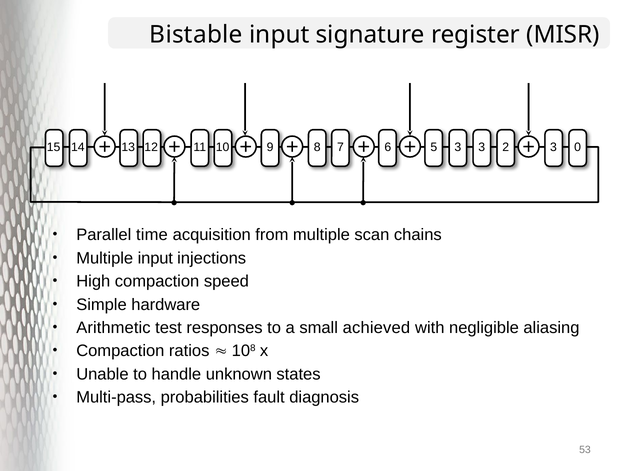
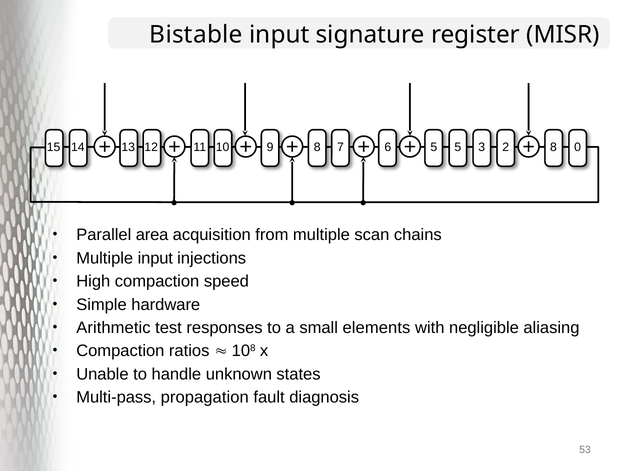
15 3: 3 -> 5
2 3: 3 -> 8
time: time -> area
achieved: achieved -> elements
probabilities: probabilities -> propagation
